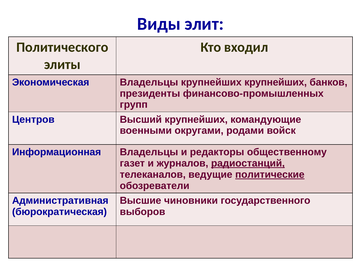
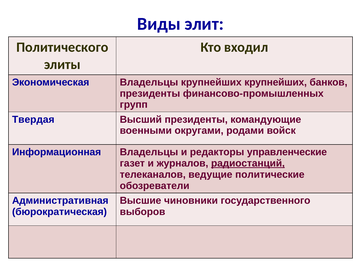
Центров: Центров -> Твердая
Высший крупнейших: крупнейших -> президенты
общественному: общественному -> управленческие
политические underline: present -> none
